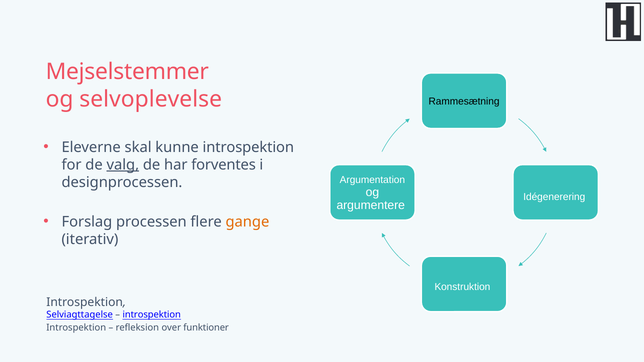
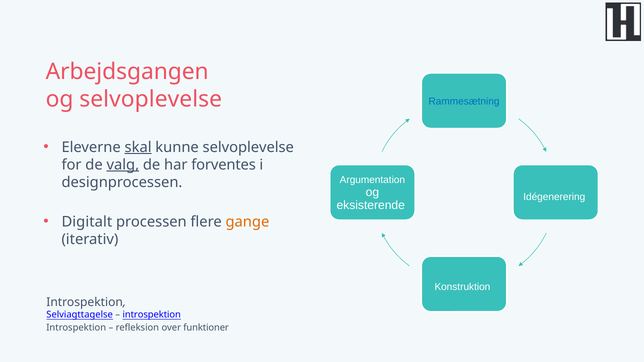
Mejselstemmer: Mejselstemmer -> Arbejdsgangen
Rammesætning colour: black -> blue
skal underline: none -> present
kunne introspektion: introspektion -> selvoplevelse
argumentere: argumentere -> eksisterende
Forslag: Forslag -> Digitalt
